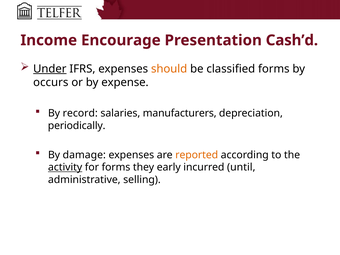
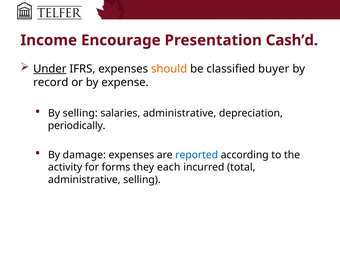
classified forms: forms -> buyer
occurs: occurs -> record
By record: record -> selling
salaries manufacturers: manufacturers -> administrative
reported colour: orange -> blue
activity underline: present -> none
early: early -> each
until: until -> total
